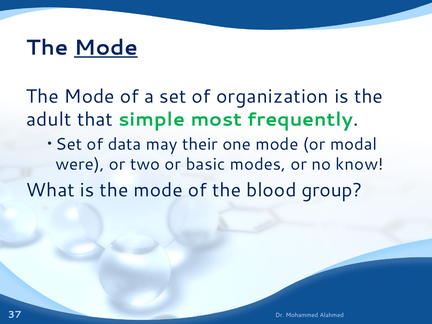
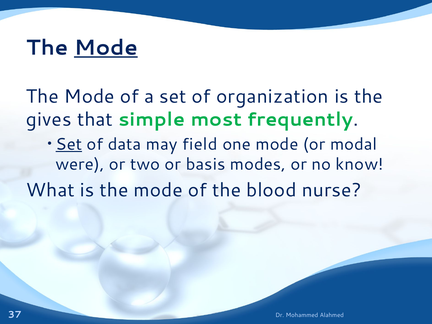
adult: adult -> gives
Set at (69, 144) underline: none -> present
their: their -> field
basic: basic -> basis
group: group -> nurse
